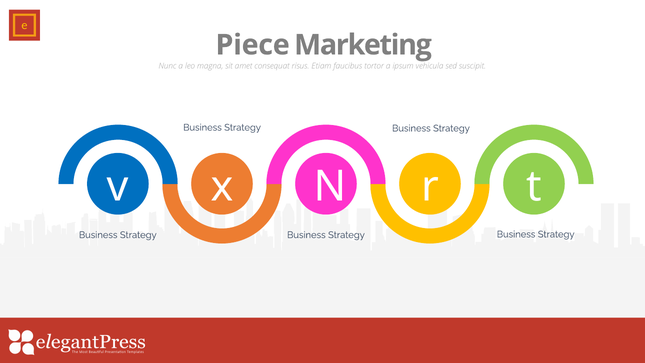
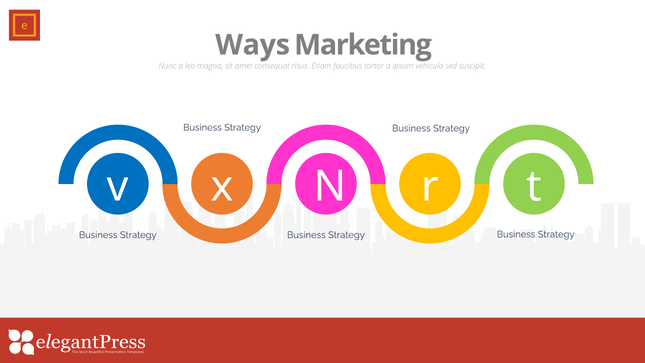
Piece: Piece -> Ways
